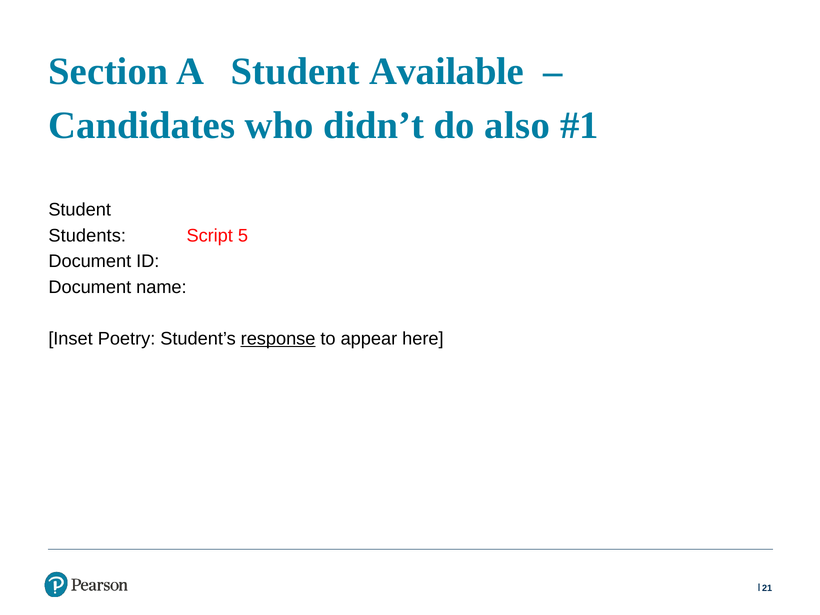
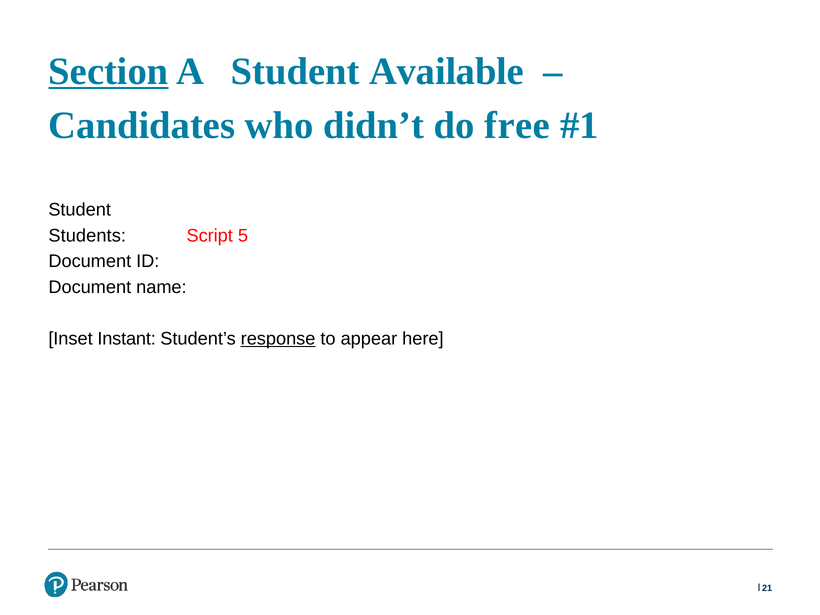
Section underline: none -> present
also: also -> free
Poetry: Poetry -> Instant
